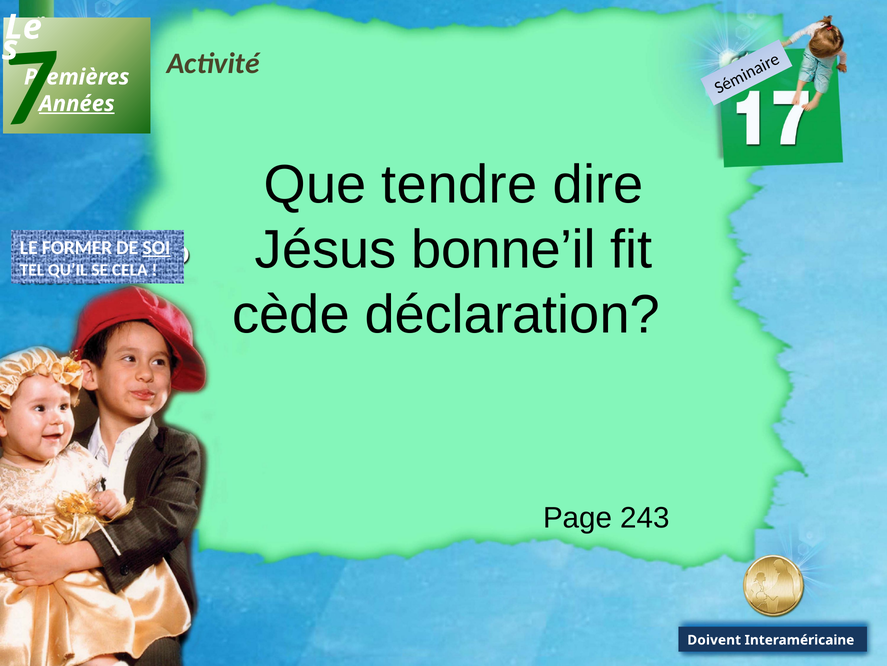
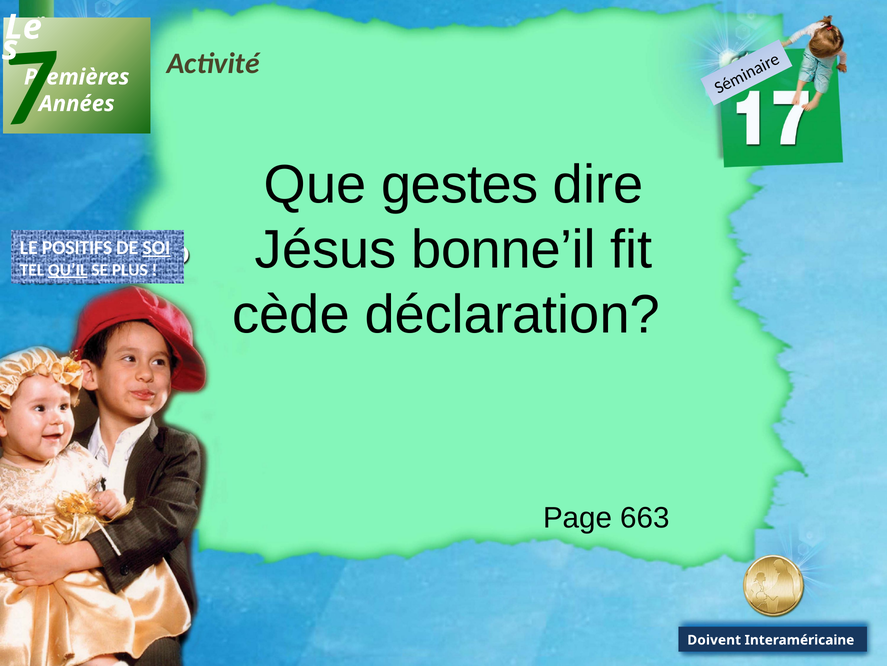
Années underline: present -> none
tendre: tendre -> gestes
FORMER: FORMER -> POSITIFS
QU’IL underline: none -> present
CELA: CELA -> PLUS
243: 243 -> 663
